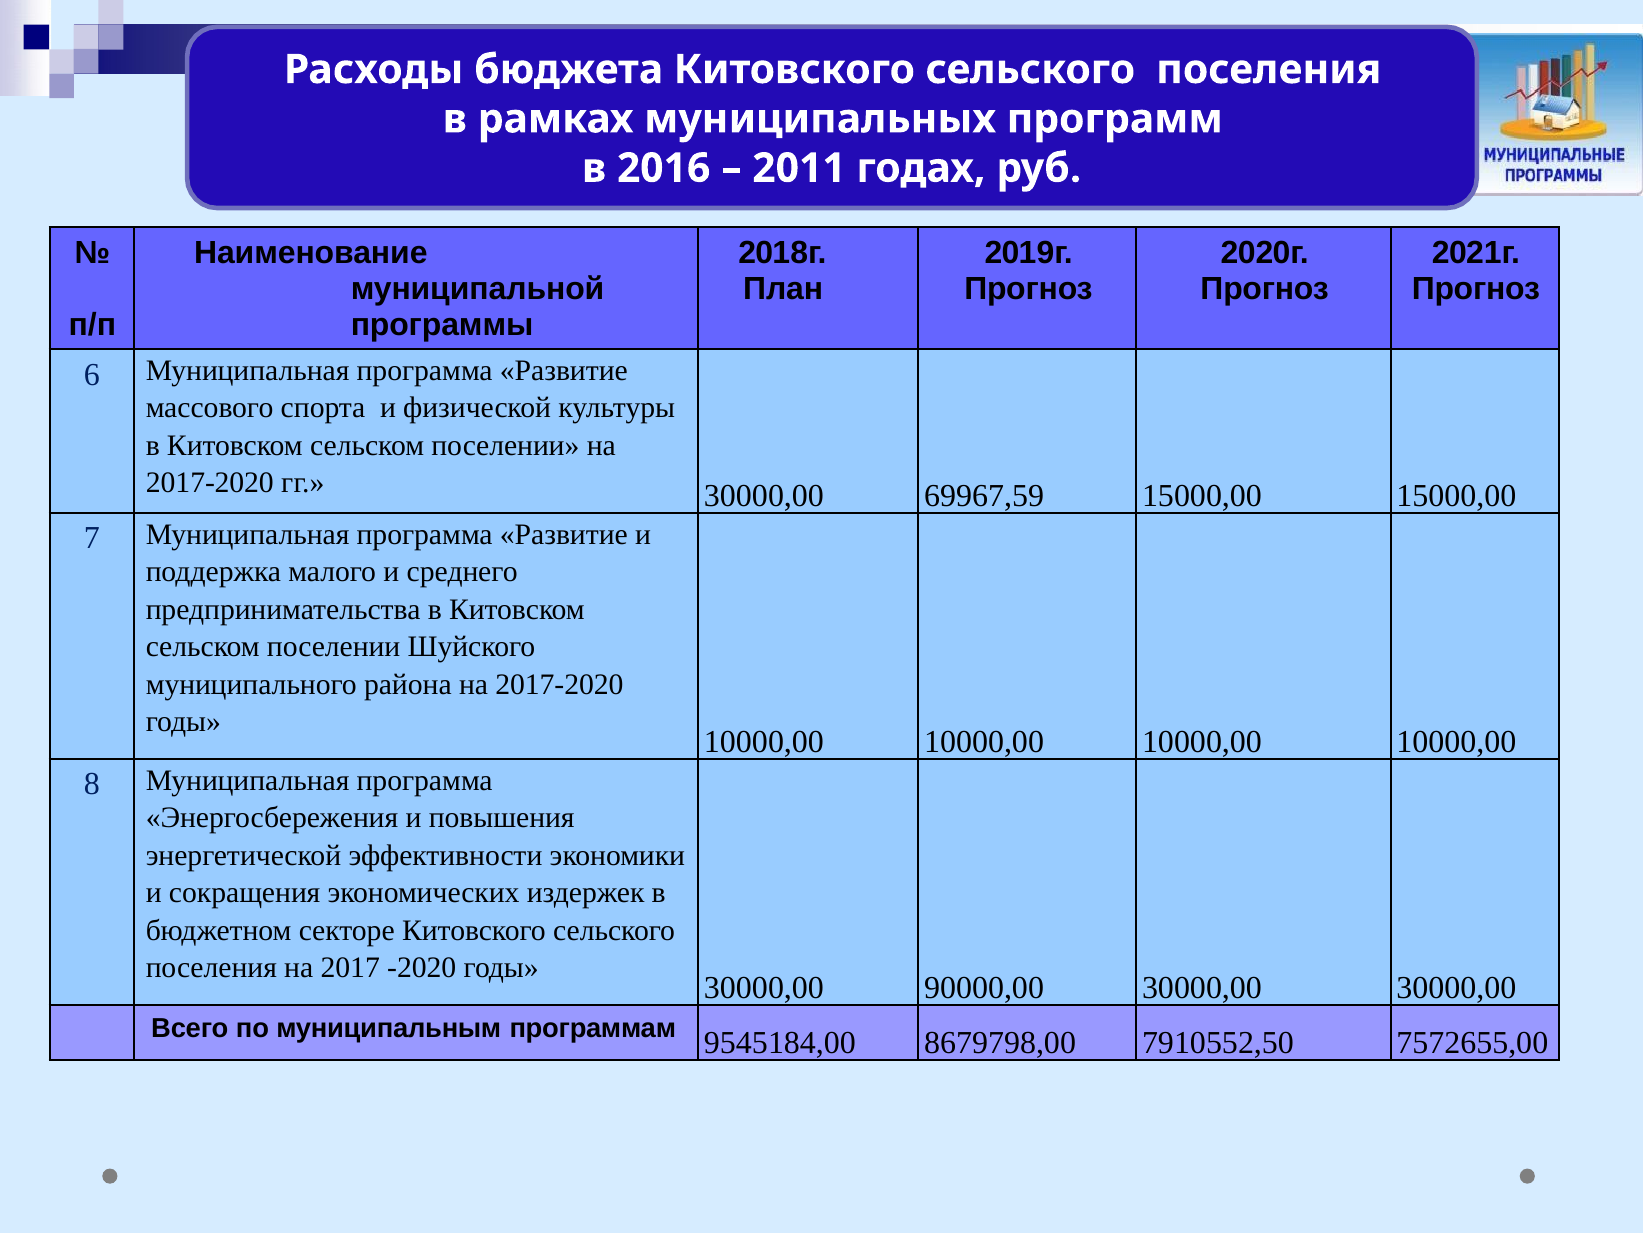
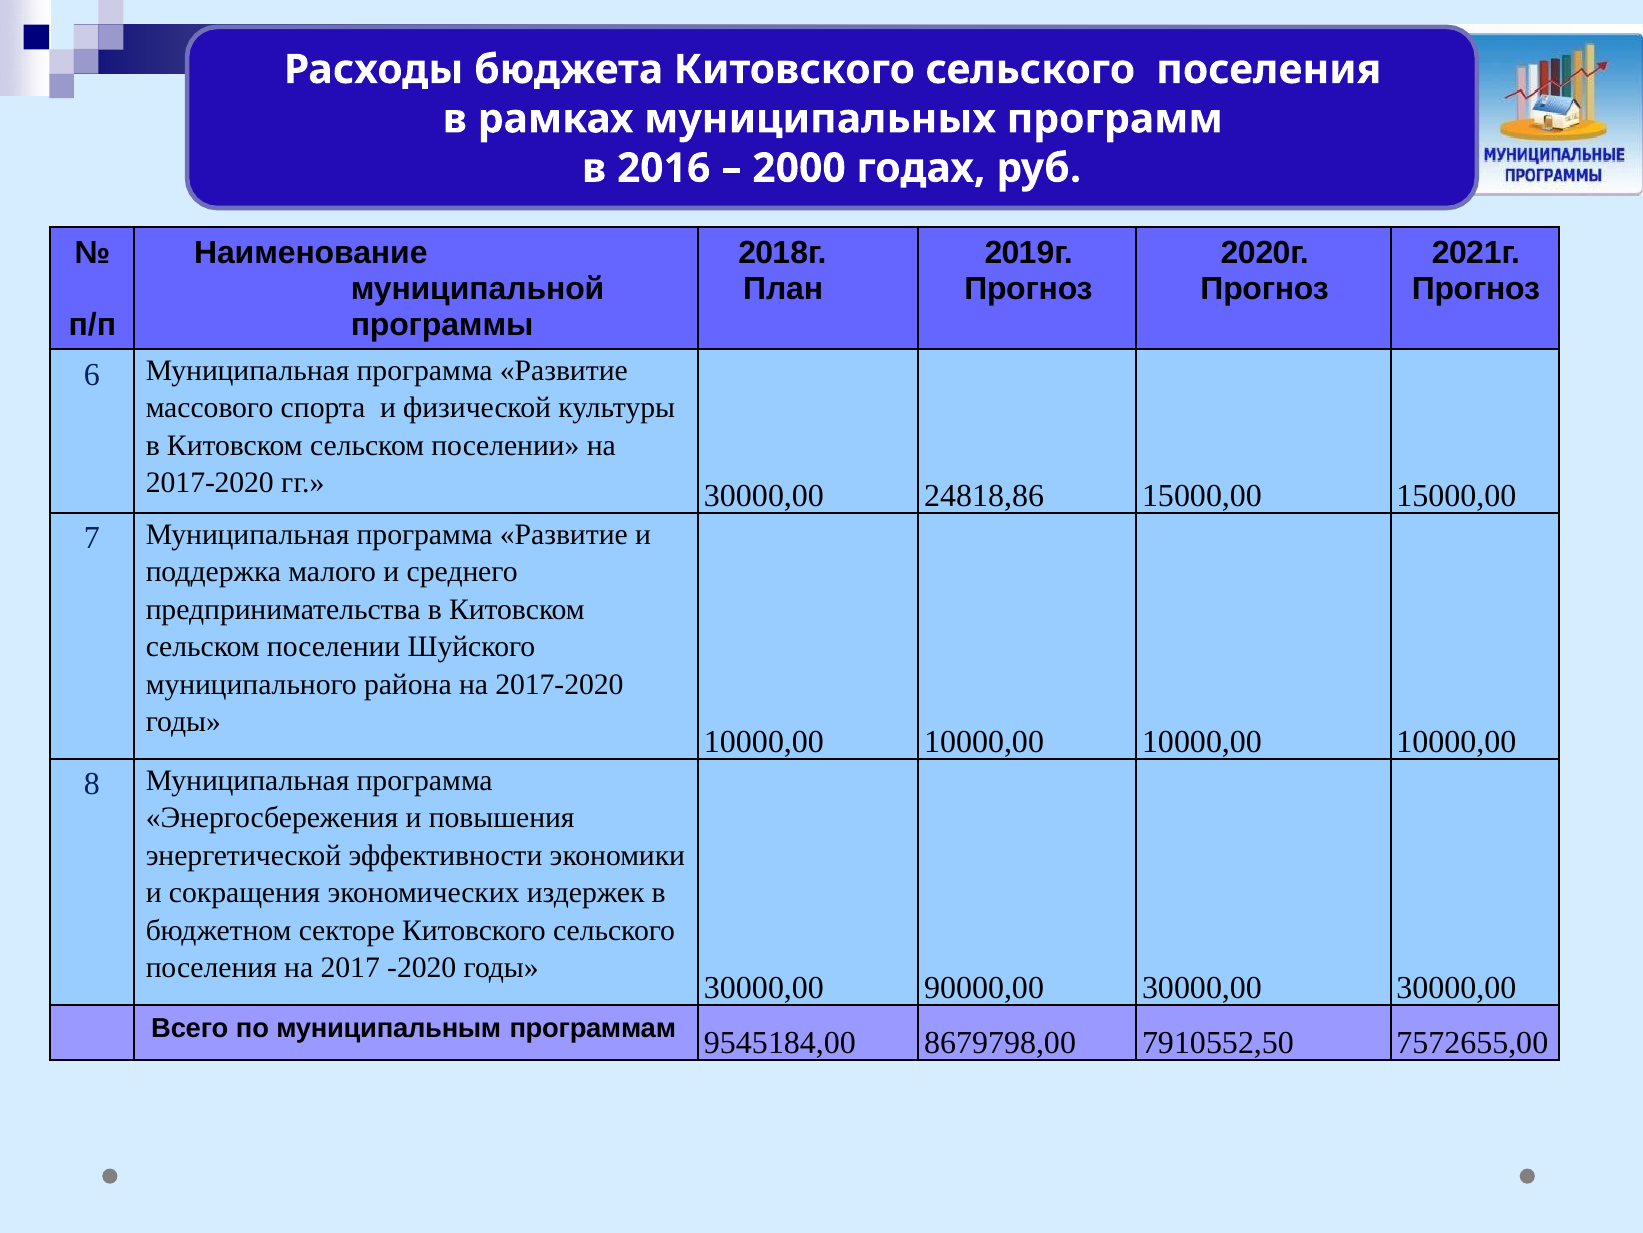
2011: 2011 -> 2000
69967,59: 69967,59 -> 24818,86
